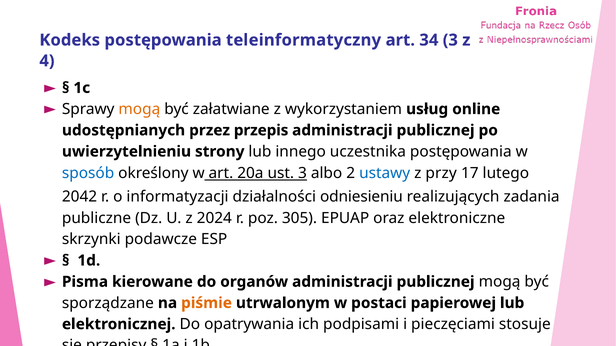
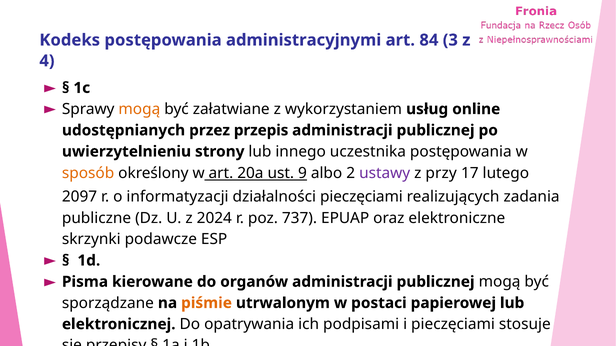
teleinformatyczny: teleinformatyczny -> administracyjnymi
34: 34 -> 84
sposób colour: blue -> orange
ust 3: 3 -> 9
ustawy colour: blue -> purple
2042: 2042 -> 2097
działalności odniesieniu: odniesieniu -> pieczęciami
305: 305 -> 737
